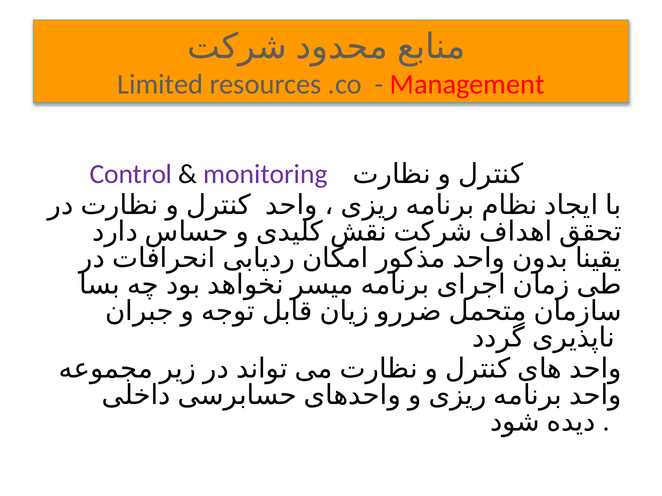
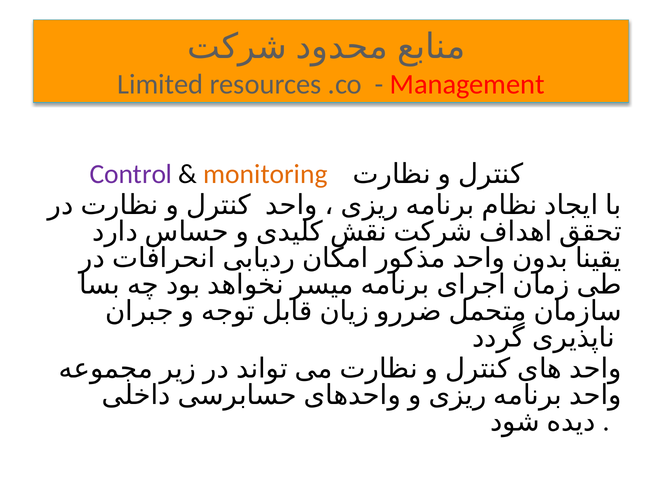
monitoring colour: purple -> orange
